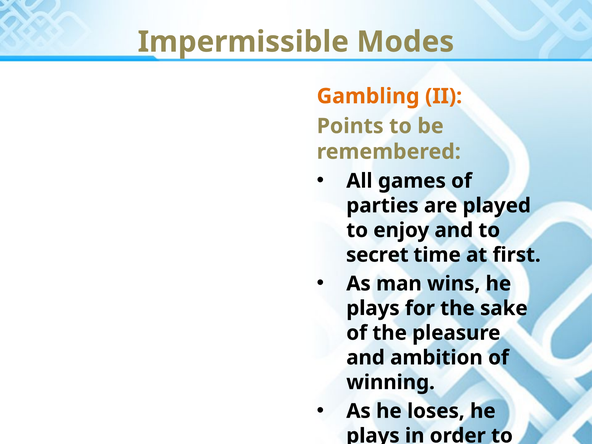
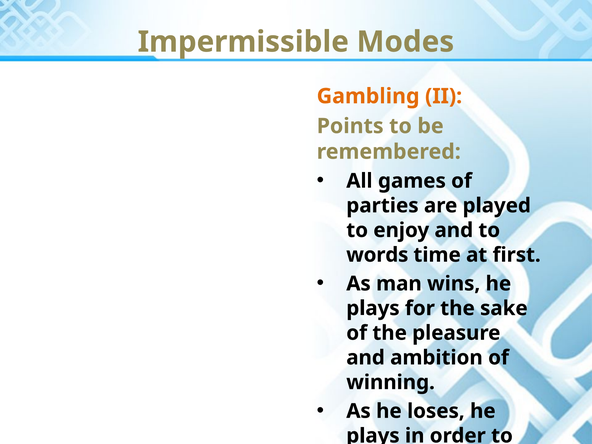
secret: secret -> words
